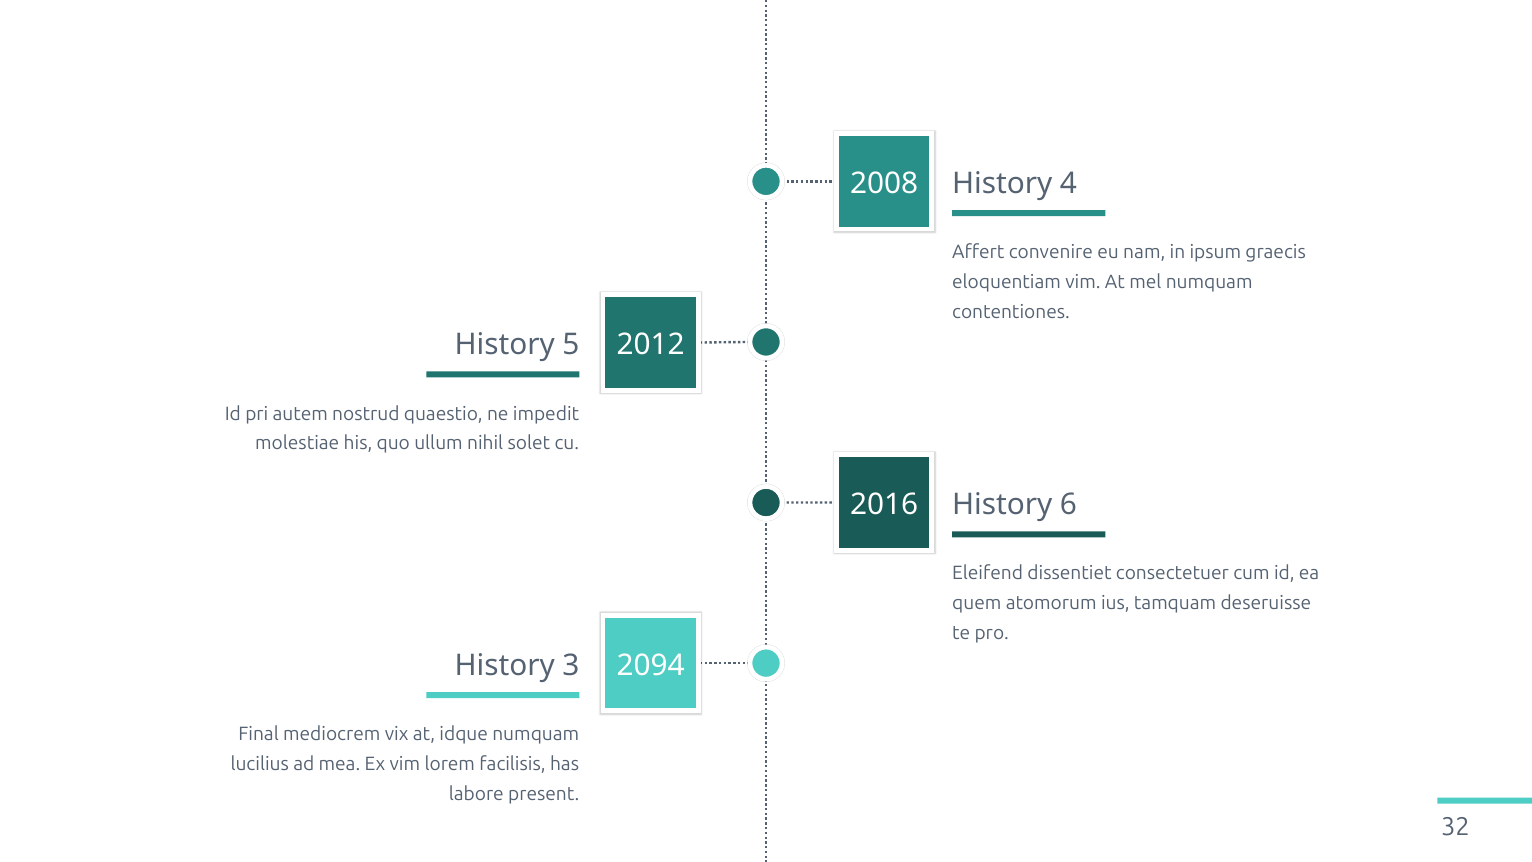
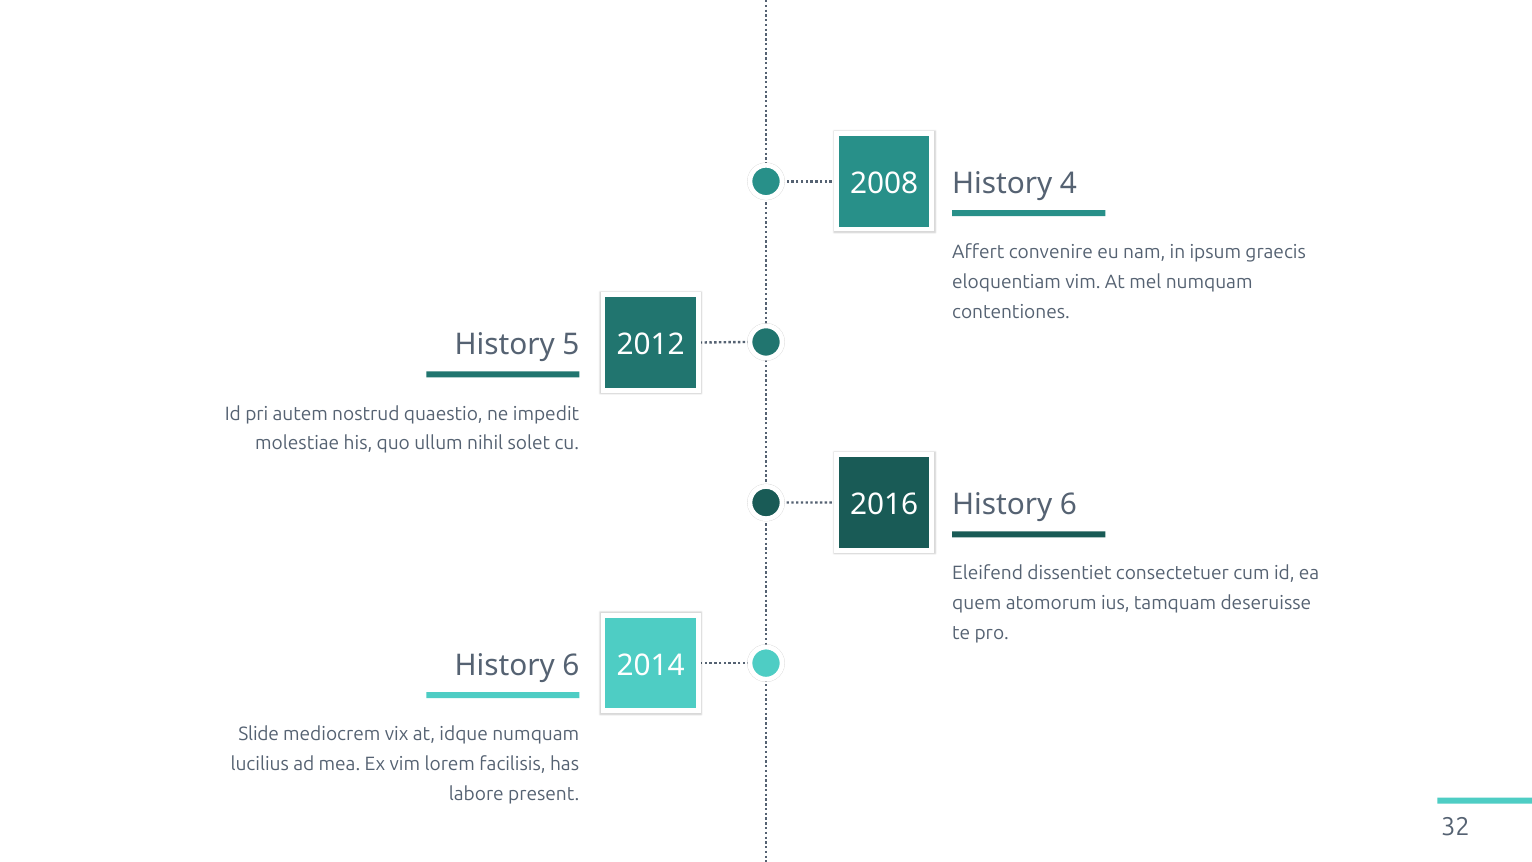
3 at (571, 665): 3 -> 6
2094: 2094 -> 2014
Final: Final -> Slide
